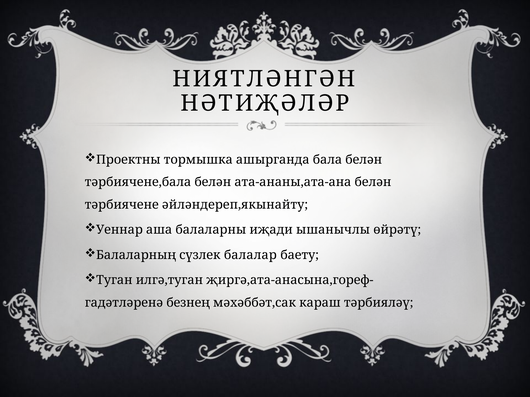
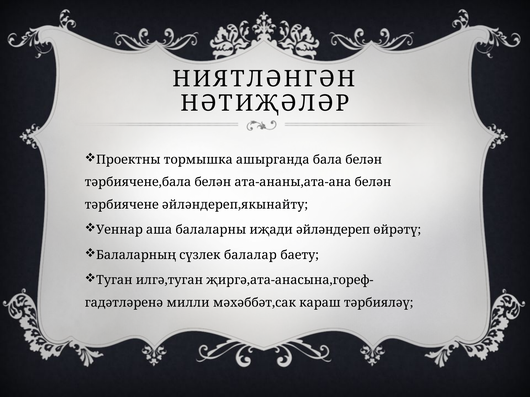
ышанычлы: ышанычлы -> әйләндереп
безнең: безнең -> милли
